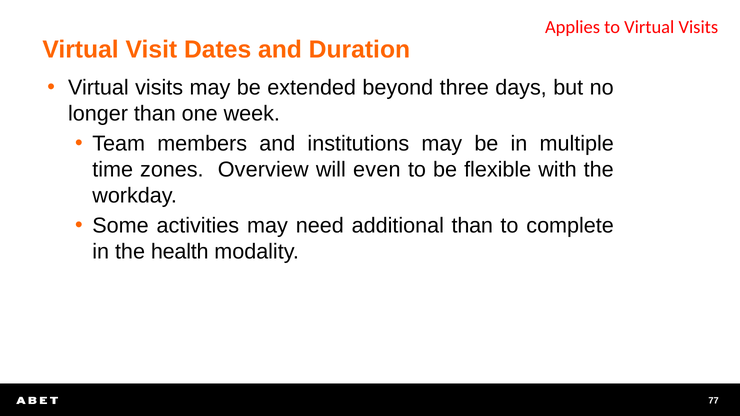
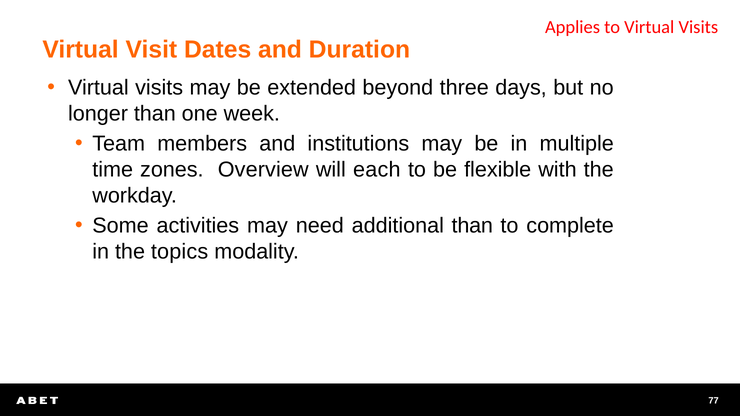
even: even -> each
health: health -> topics
